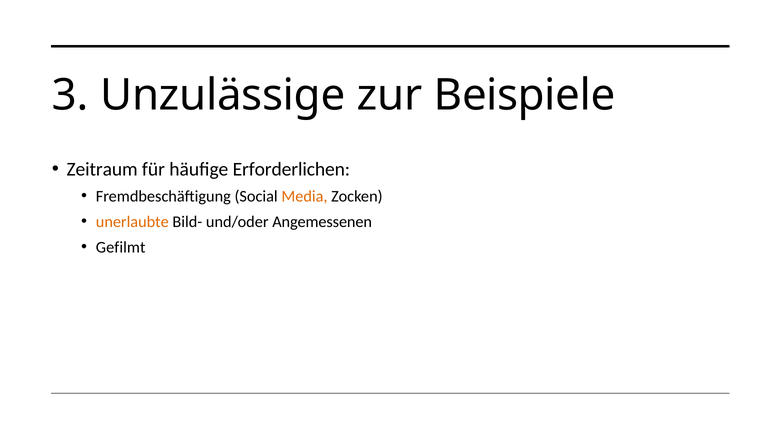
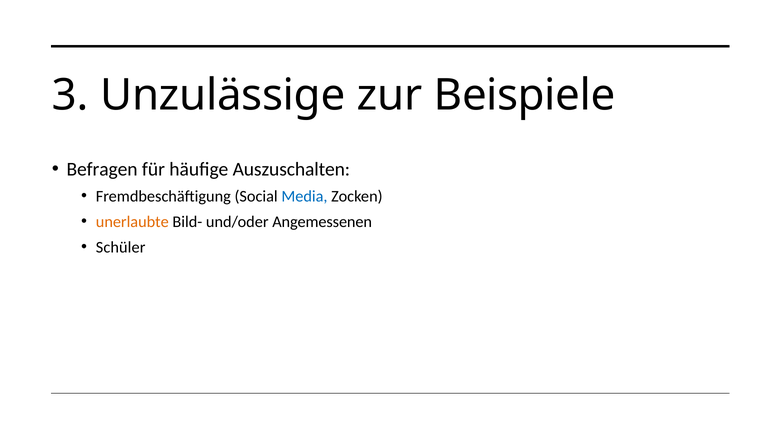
Zeitraum: Zeitraum -> Befragen
Erforderlichen: Erforderlichen -> Auszuschalten
Media colour: orange -> blue
Gefilmt: Gefilmt -> Schüler
